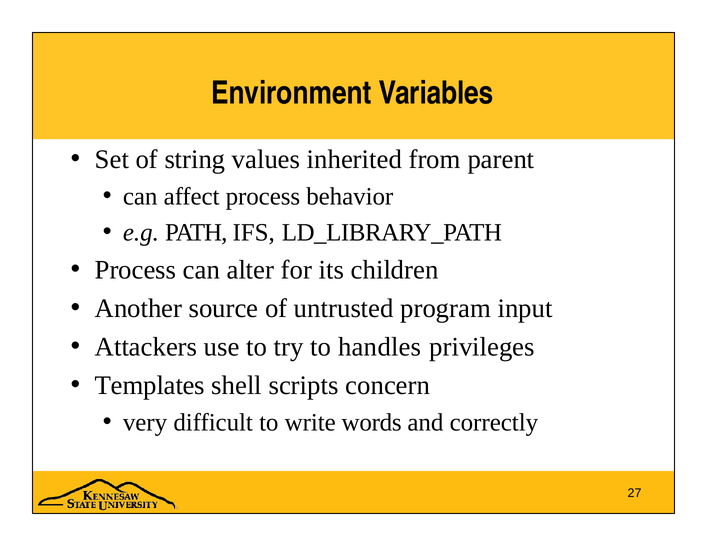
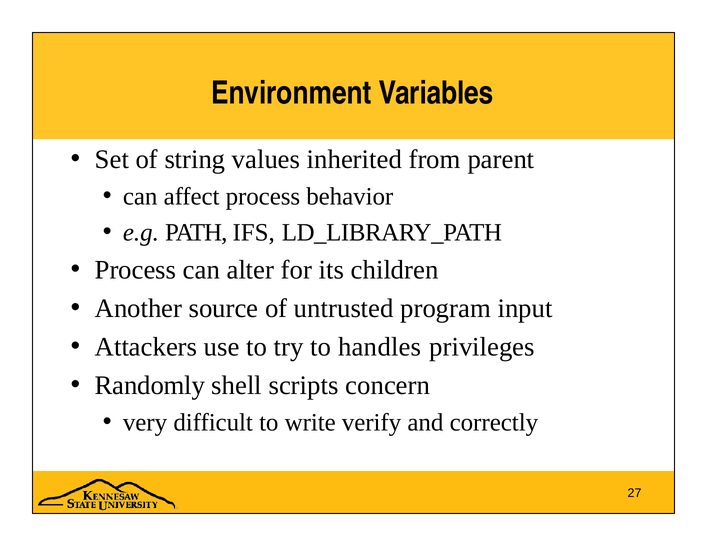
Templates: Templates -> Randomly
words: words -> verify
